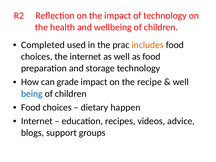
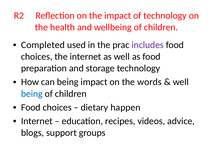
includes colour: orange -> purple
can grade: grade -> being
recipe: recipe -> words
